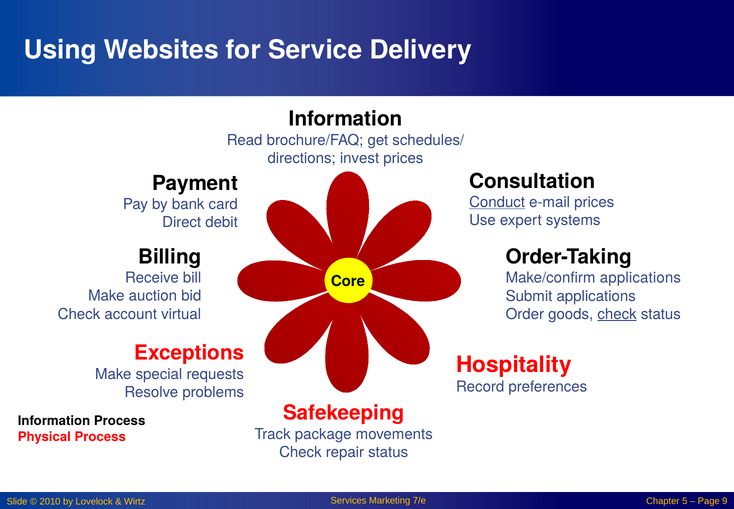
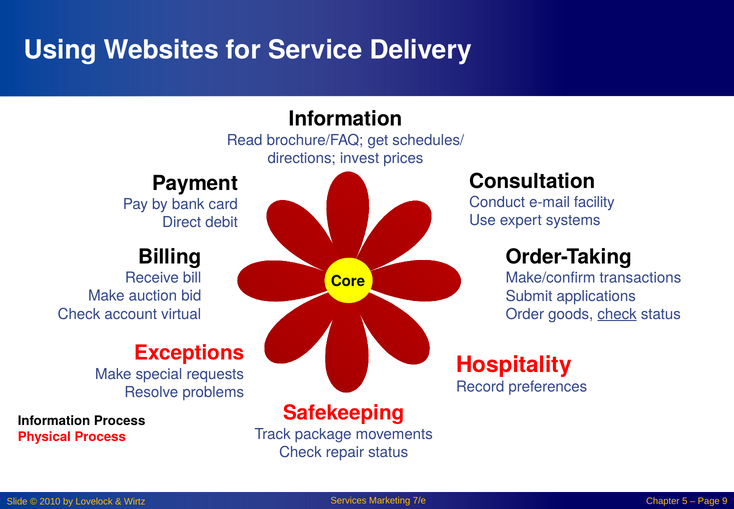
Conduct underline: present -> none
e-mail prices: prices -> facility
Make/confirm applications: applications -> transactions
